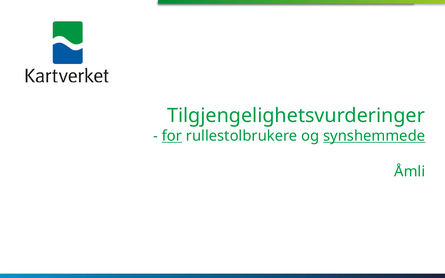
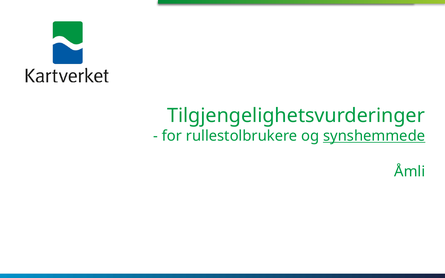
for underline: present -> none
